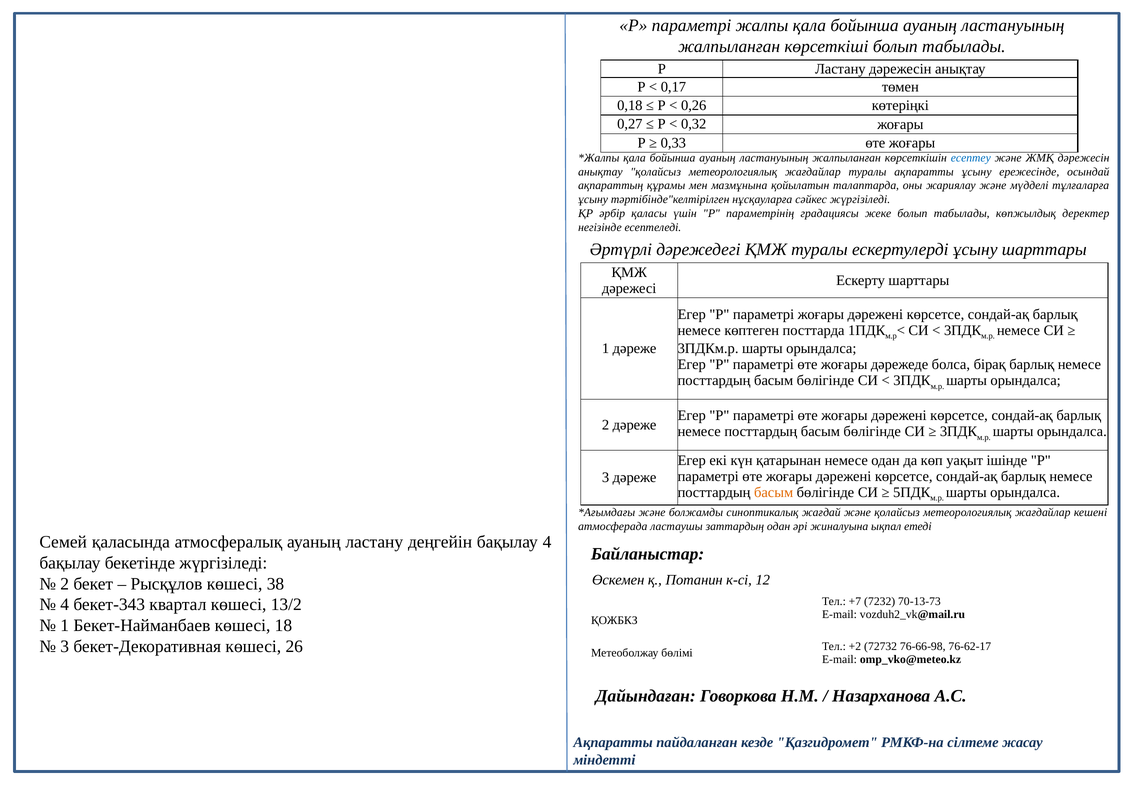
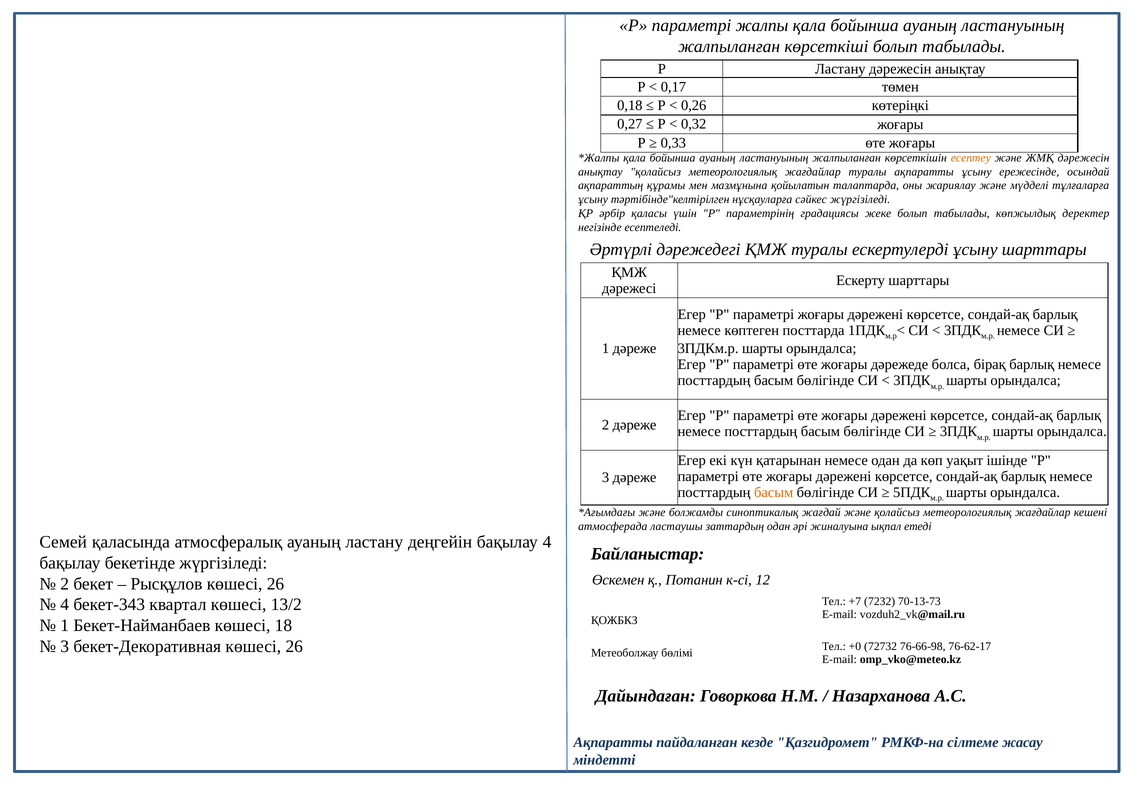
есептеу colour: blue -> orange
Рысқұлов көшесі 38: 38 -> 26
+2: +2 -> +0
